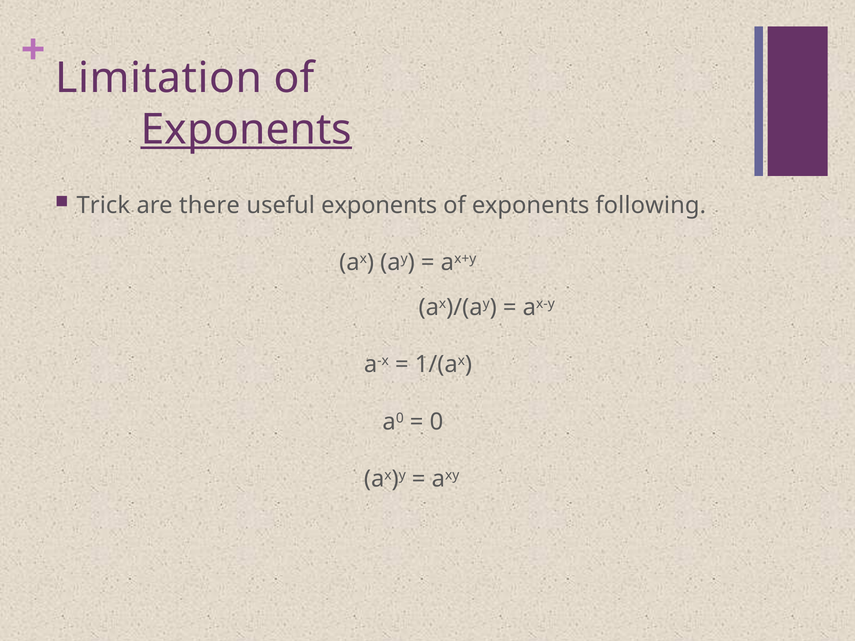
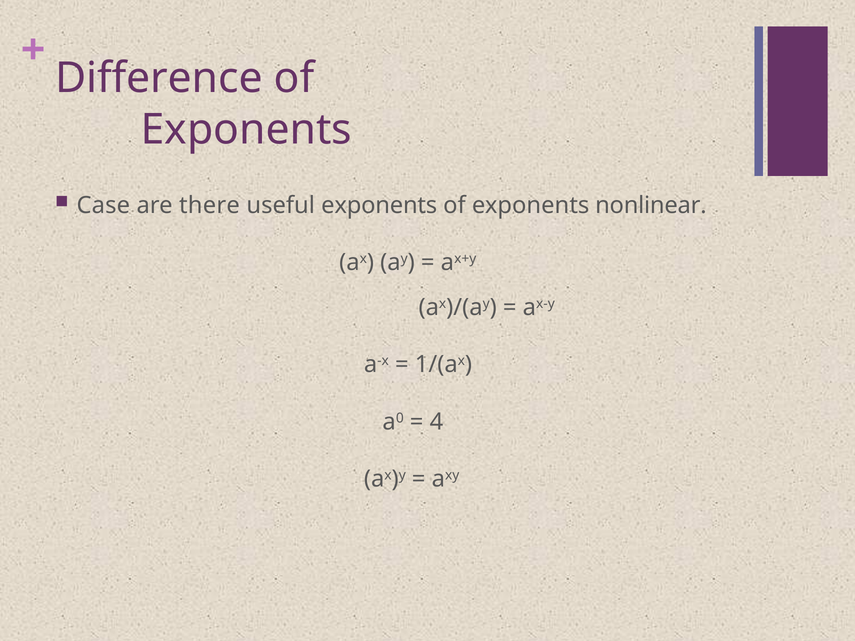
Limitation: Limitation -> Difference
Exponents at (246, 129) underline: present -> none
Trick: Trick -> Case
following: following -> nonlinear
0: 0 -> 4
